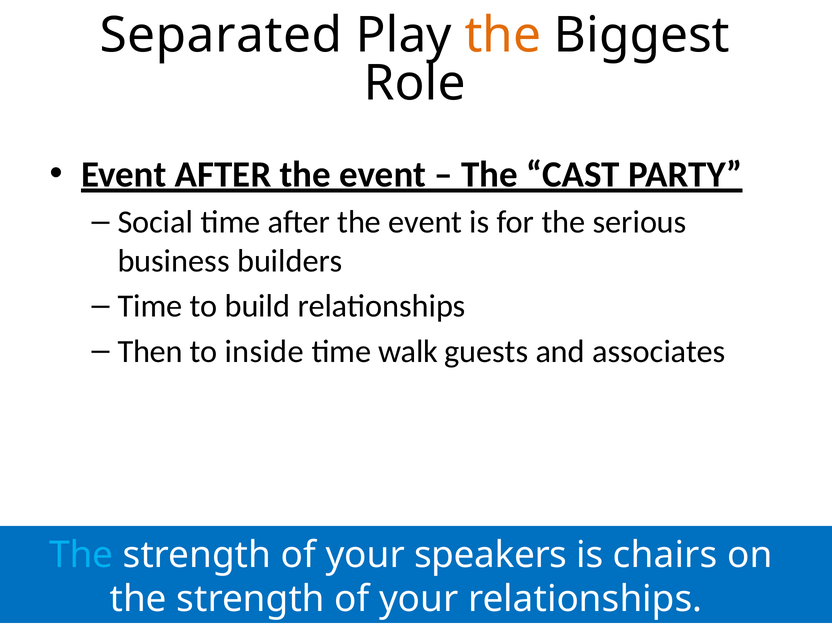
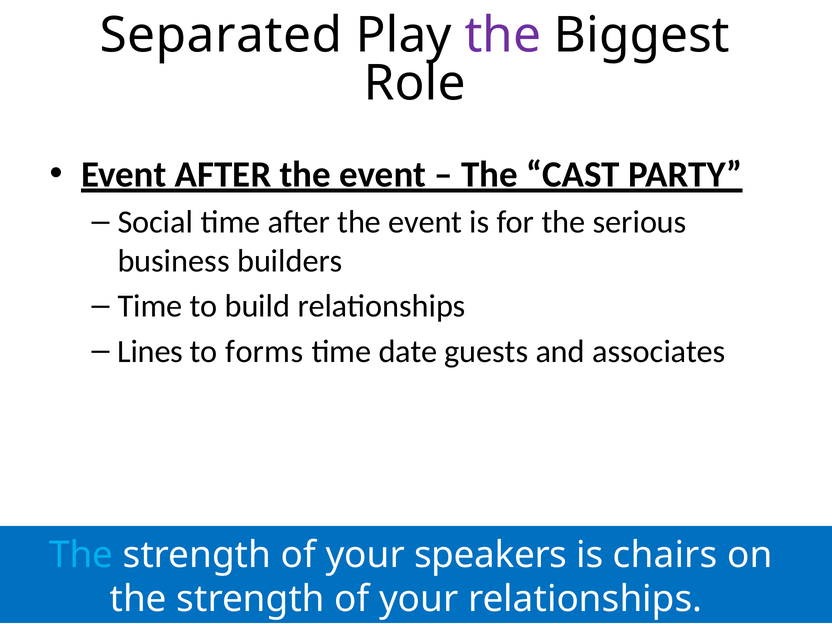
the at (503, 36) colour: orange -> purple
Then: Then -> Lines
inside: inside -> forms
walk: walk -> date
